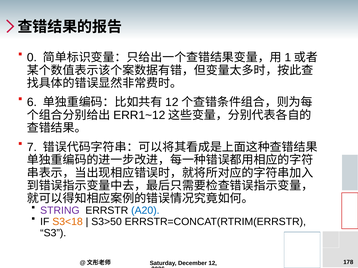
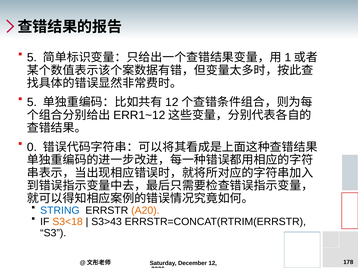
0 at (32, 58): 0 -> 5
6 at (32, 102): 6 -> 5
7: 7 -> 0
STRING colour: purple -> blue
A20 colour: blue -> orange
S3>50: S3>50 -> S3>43
